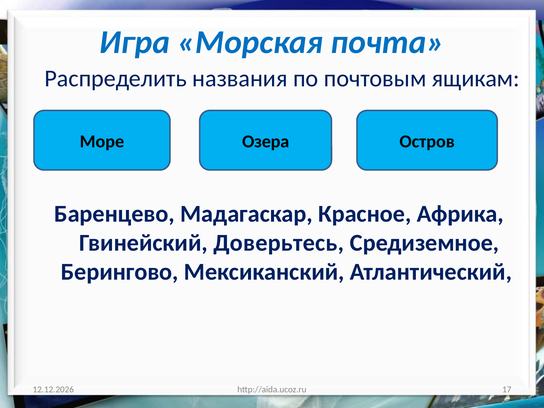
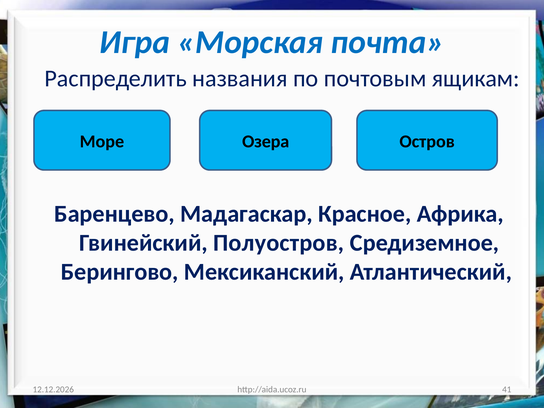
Доверьтесь: Доверьтесь -> Полуостров
17: 17 -> 41
